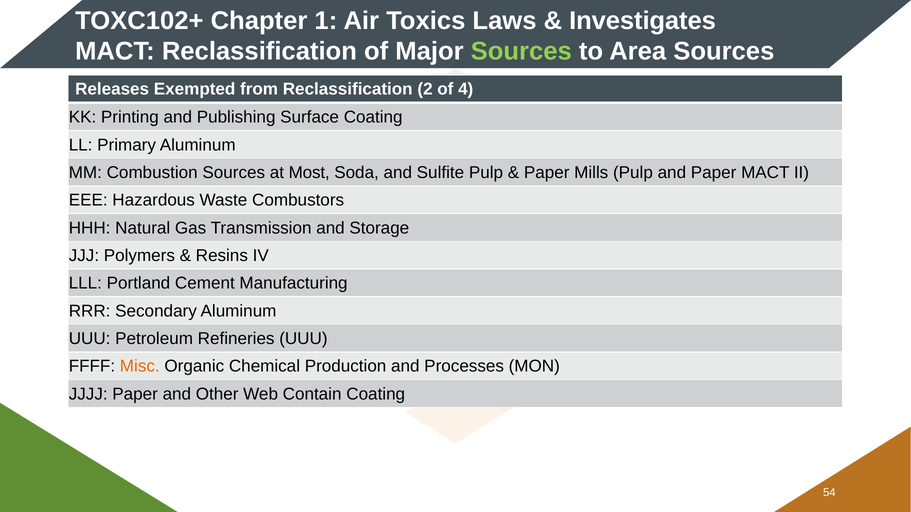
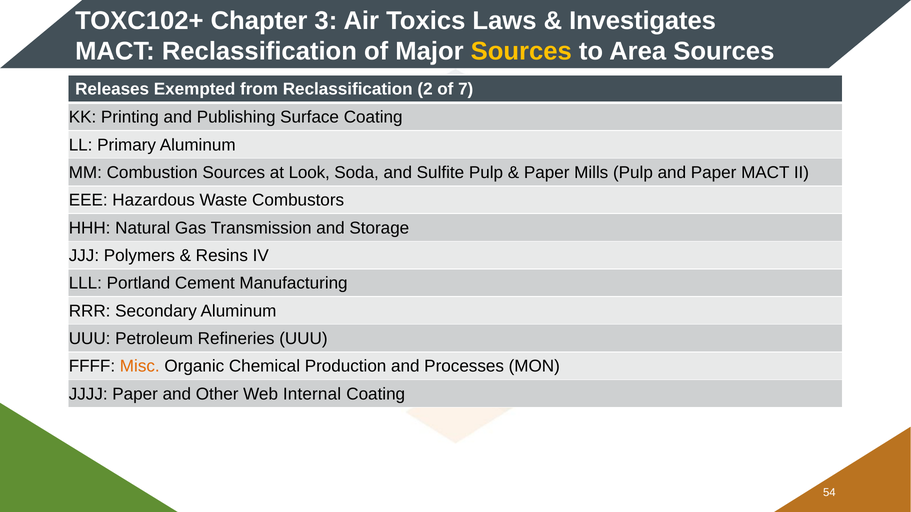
1: 1 -> 3
Sources at (521, 51) colour: light green -> yellow
4: 4 -> 7
Most: Most -> Look
Contain: Contain -> Internal
